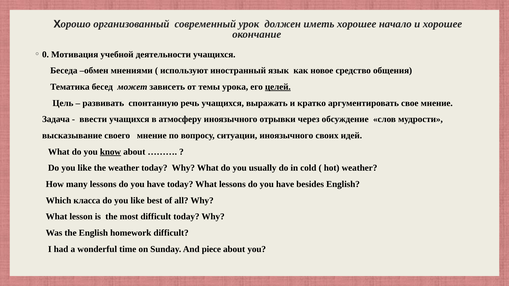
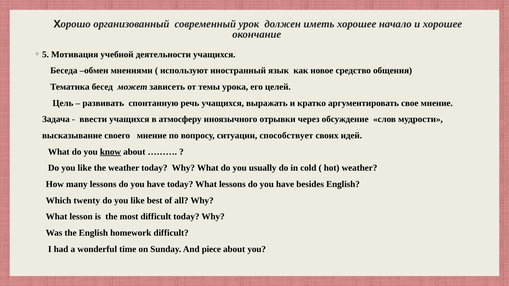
0: 0 -> 5
целей underline: present -> none
ситуации иноязычного: иноязычного -> способствует
класса: класса -> twenty
